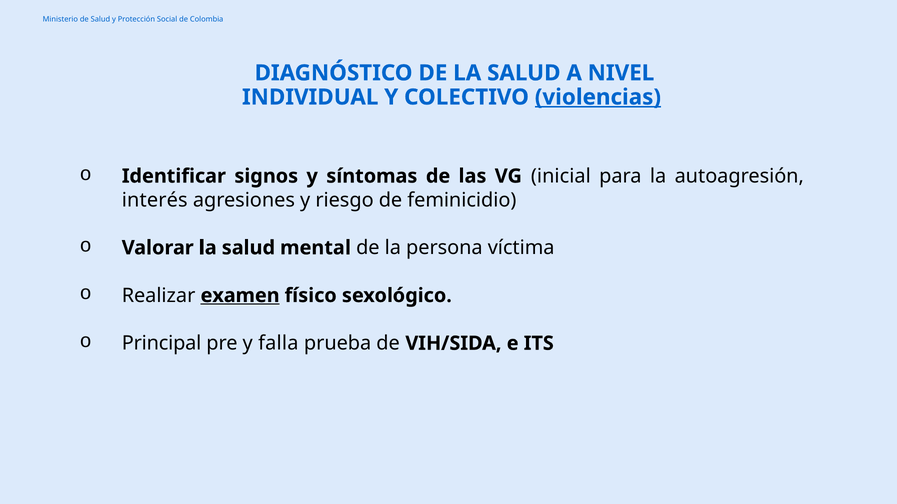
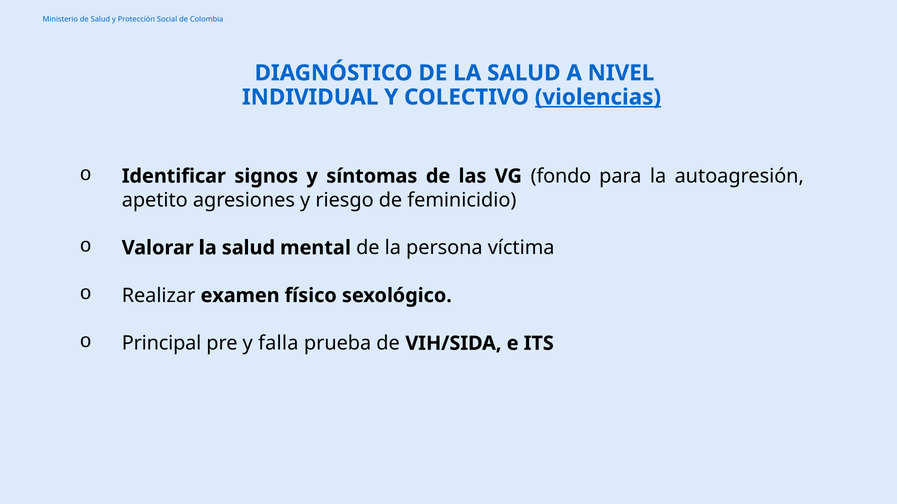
inicial: inicial -> fondo
interés: interés -> apetito
examen underline: present -> none
